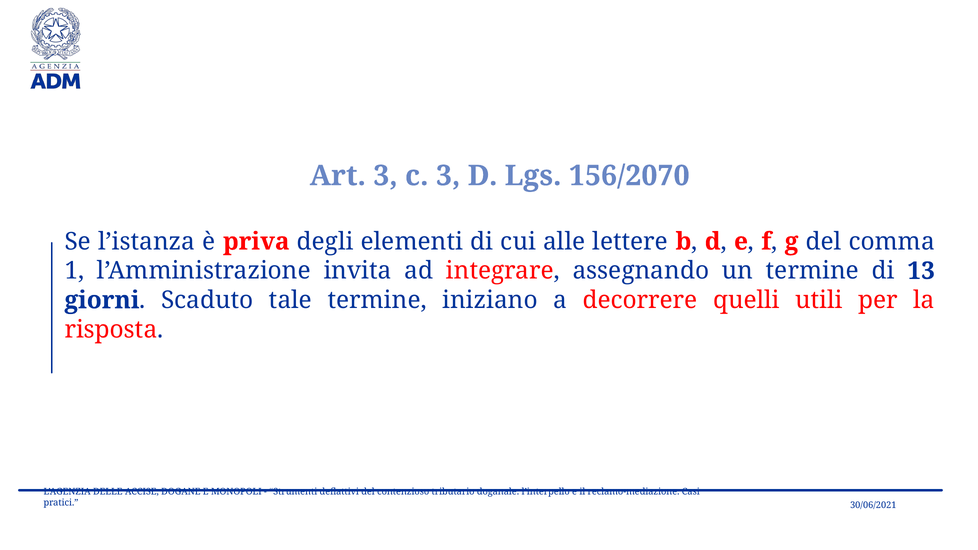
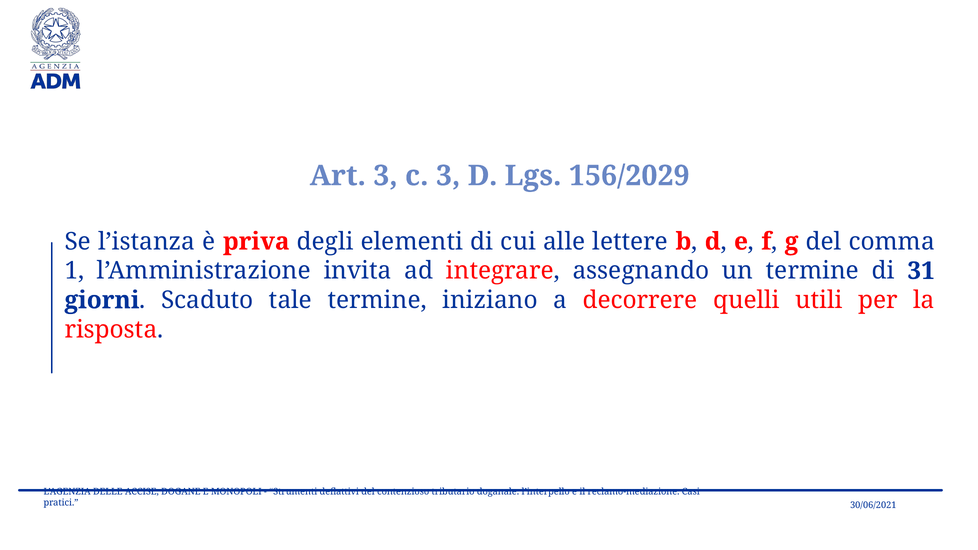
156/2070: 156/2070 -> 156/2029
13: 13 -> 31
